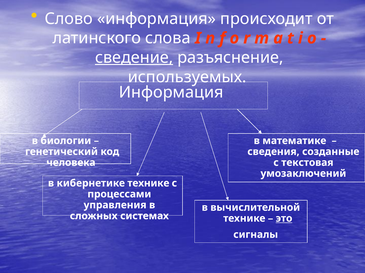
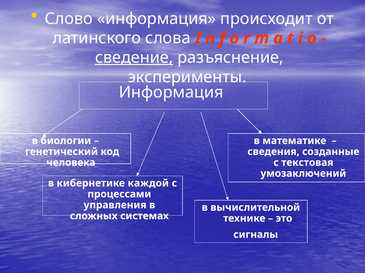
используемых: используемых -> эксперименты
кибернетике технике: технике -> каждой
это underline: present -> none
